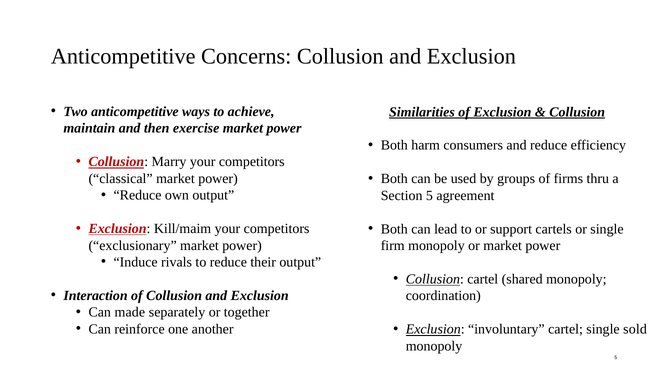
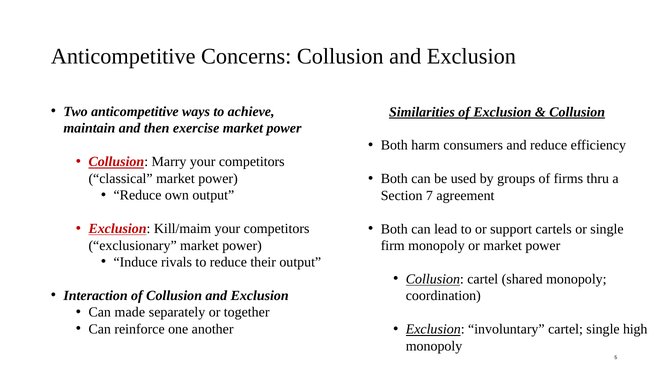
Section 5: 5 -> 7
sold: sold -> high
